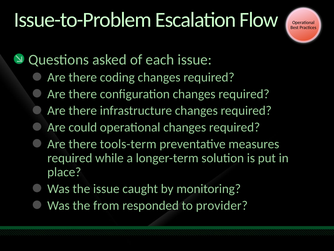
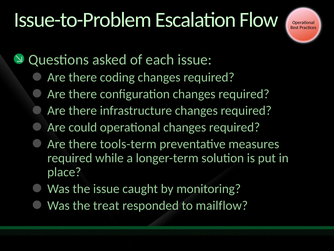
from: from -> treat
provider: provider -> mailflow
